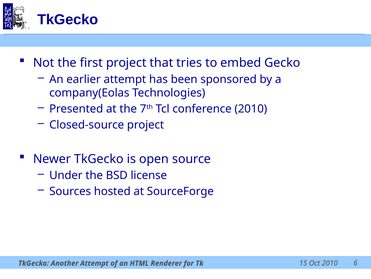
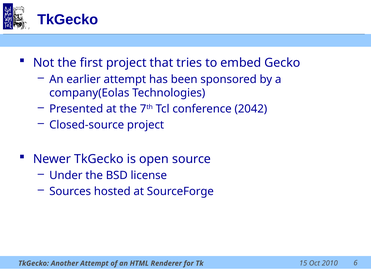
conference 2010: 2010 -> 2042
